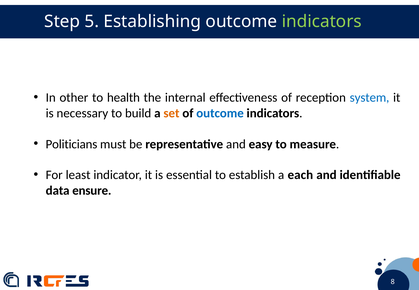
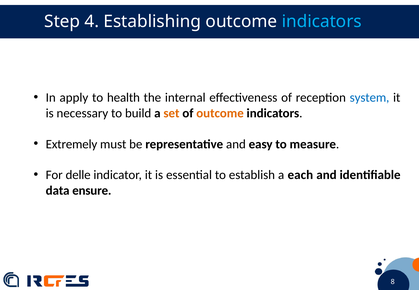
5: 5 -> 4
indicators at (322, 21) colour: light green -> light blue
other: other -> apply
outcome at (220, 113) colour: blue -> orange
Politicians: Politicians -> Extremely
least: least -> delle
